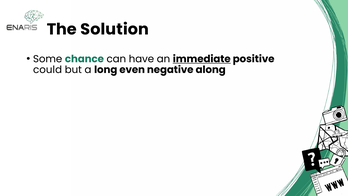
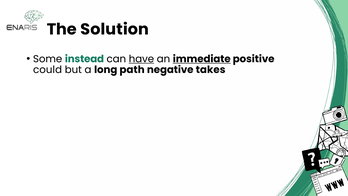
chance: chance -> instead
have underline: none -> present
even: even -> path
along: along -> takes
